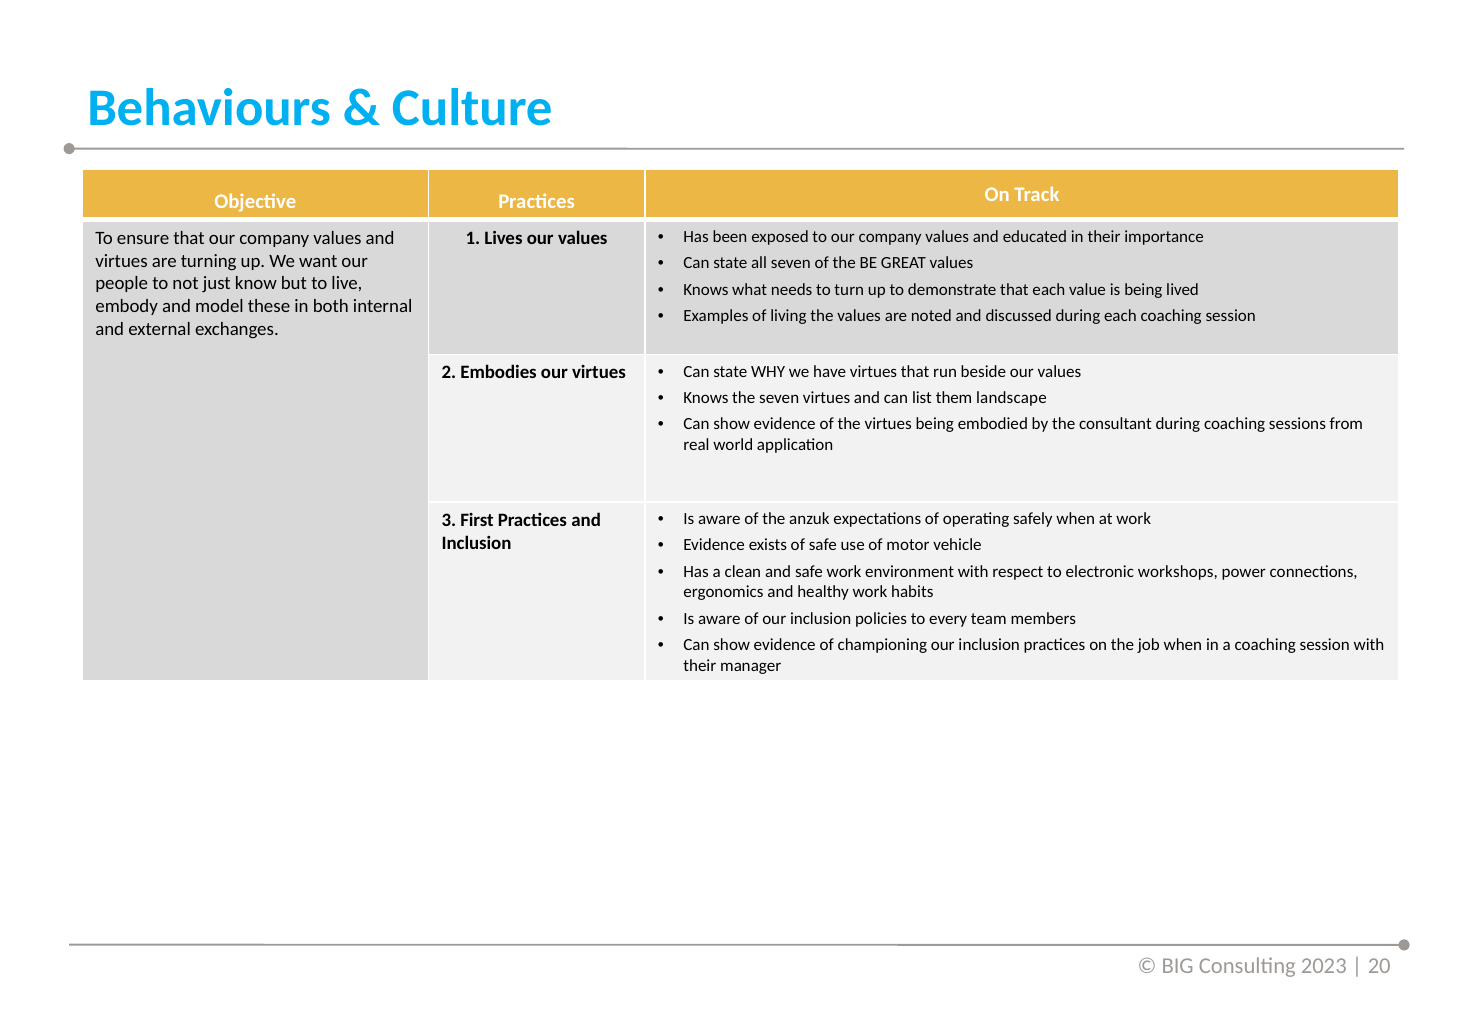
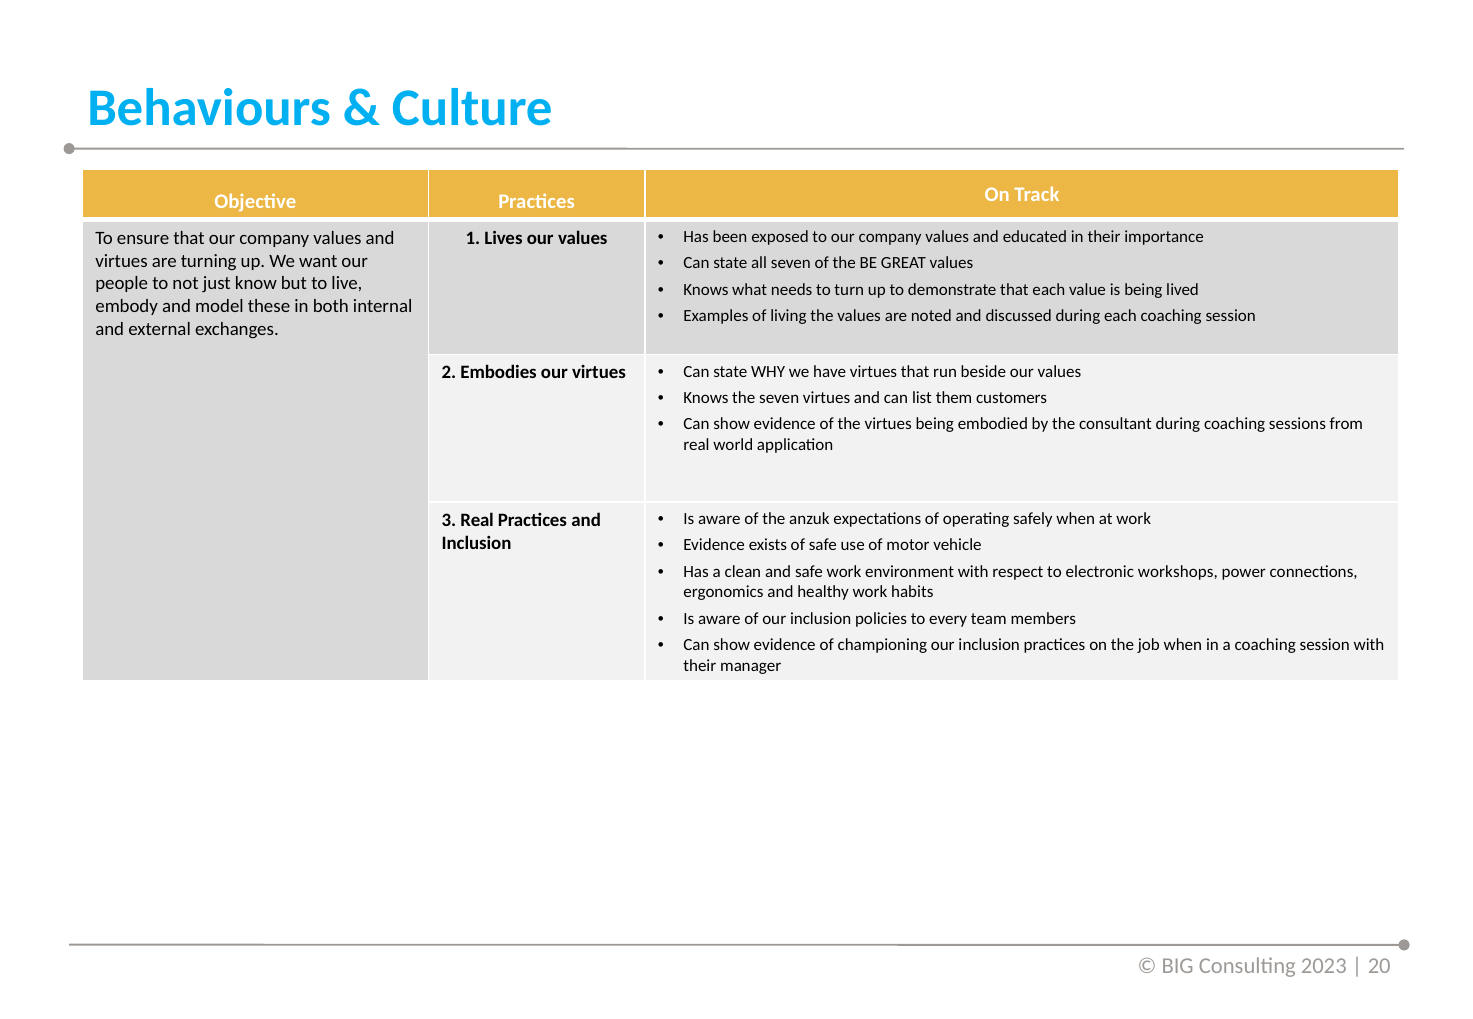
landscape: landscape -> customers
3 First: First -> Real
